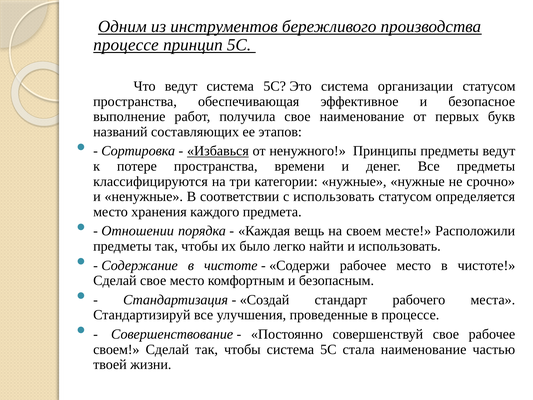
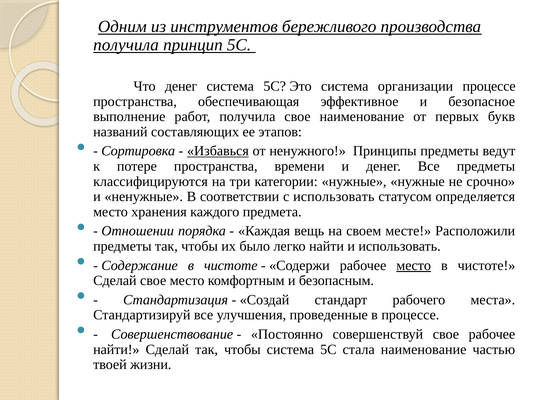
процессе at (126, 45): процессе -> получила
Что ведут: ведут -> денег
организации статусом: статусом -> процессе
место at (414, 265) underline: none -> present
своем at (116, 349): своем -> найти
